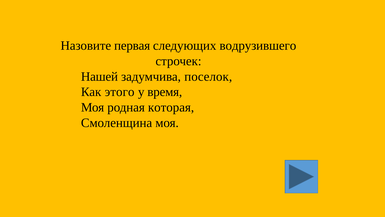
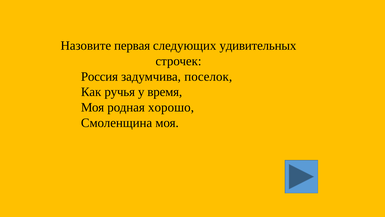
водрузившего: водрузившего -> удивительных
Нашей: Нашей -> Россия
этого: этого -> ручья
которая: которая -> хорошо
